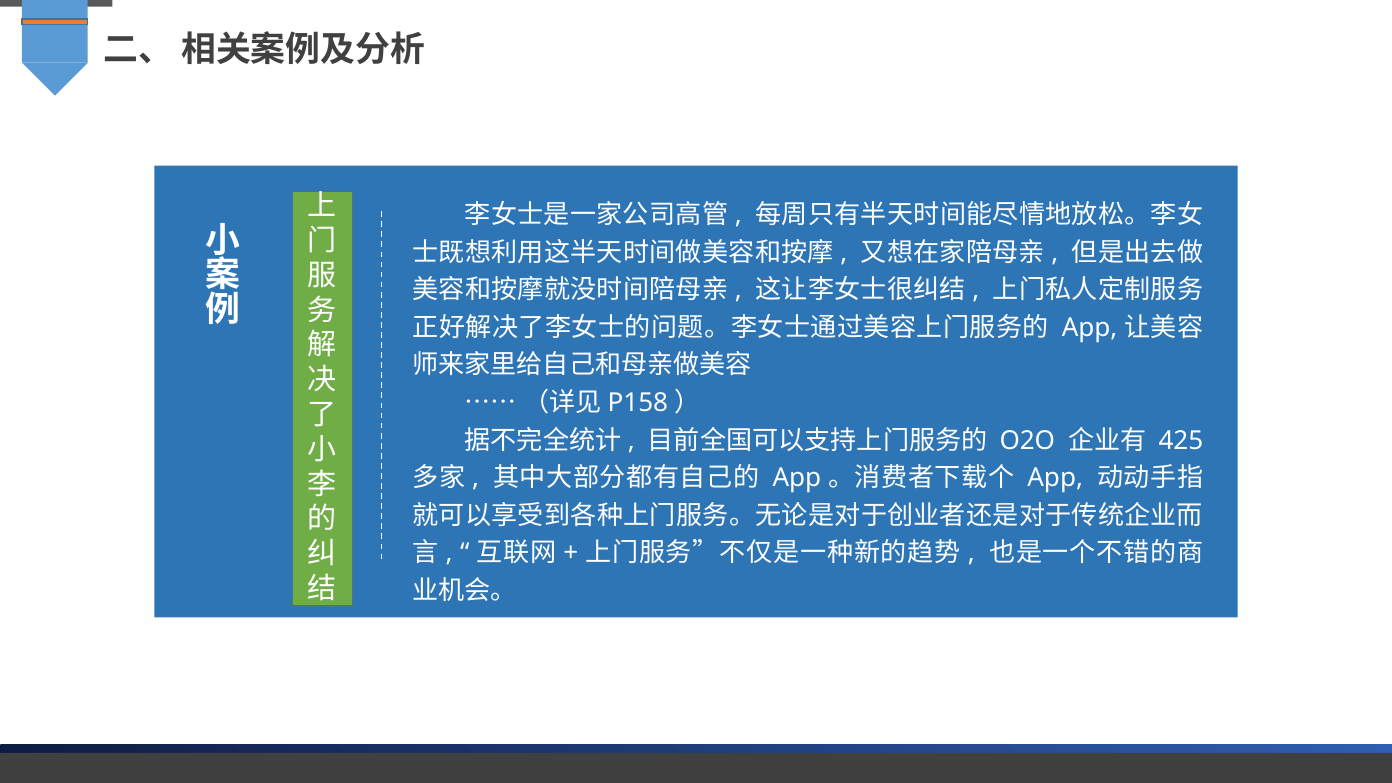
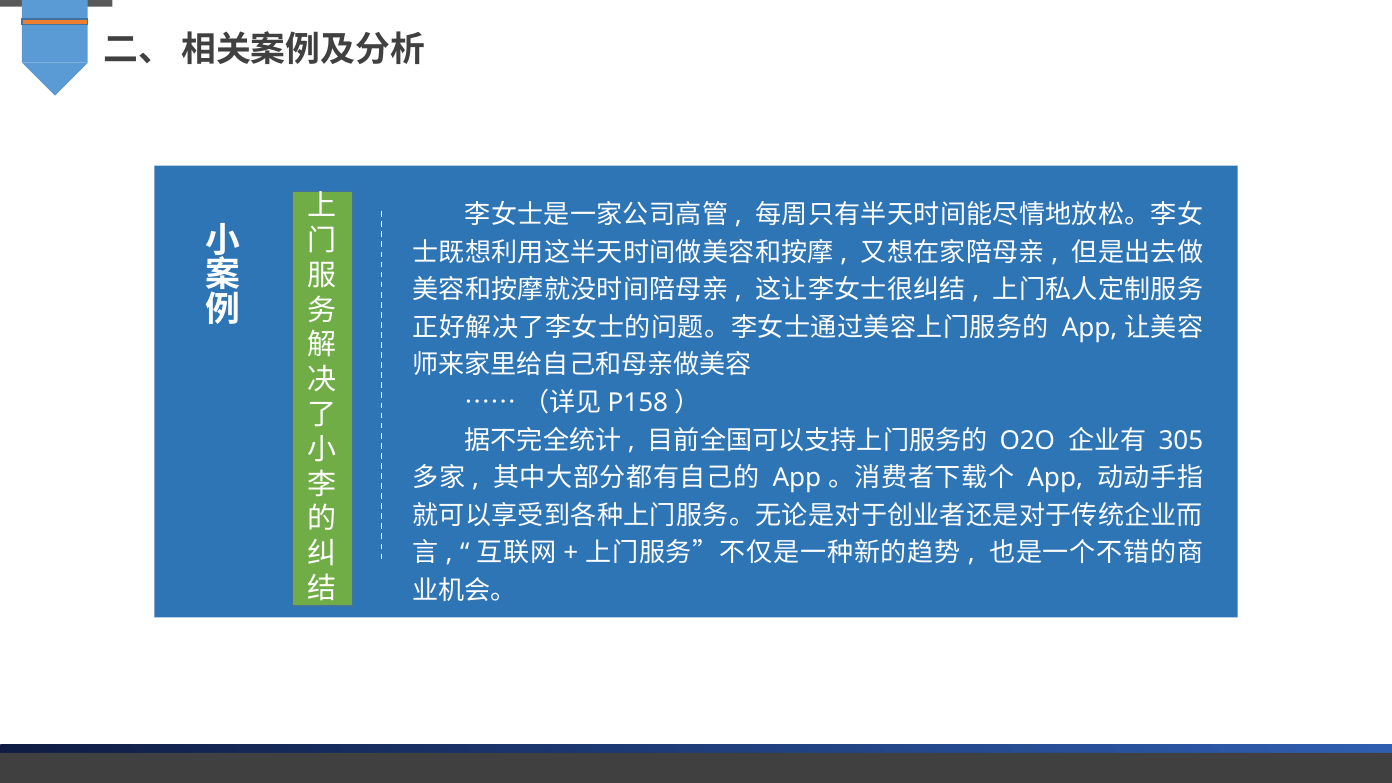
425: 425 -> 305
